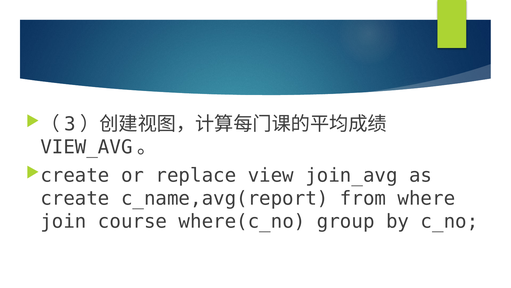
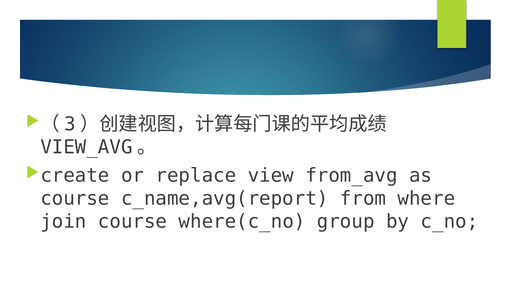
join_avg: join_avg -> from_avg
create at (75, 198): create -> course
